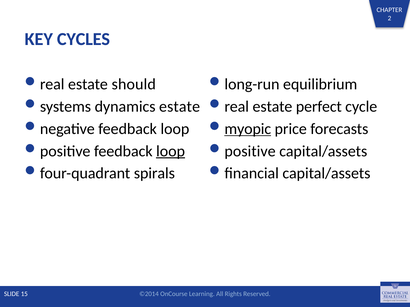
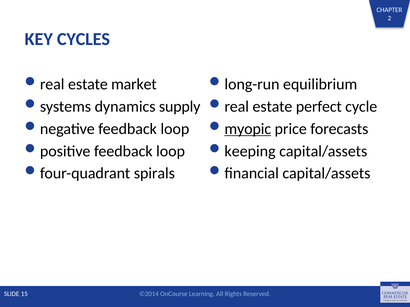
should: should -> market
dynamics estate: estate -> supply
loop at (171, 151) underline: present -> none
positive at (250, 151): positive -> keeping
